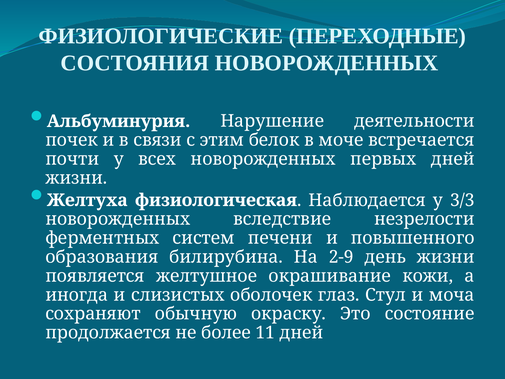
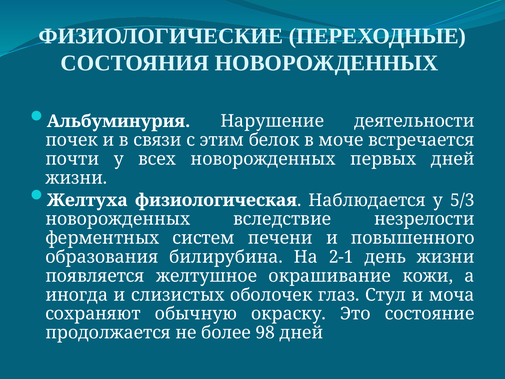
3/3: 3/3 -> 5/3
2-9: 2-9 -> 2-1
11: 11 -> 98
